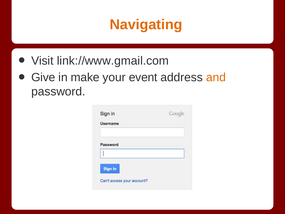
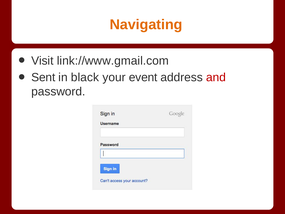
Give: Give -> Sent
make: make -> black
and colour: orange -> red
